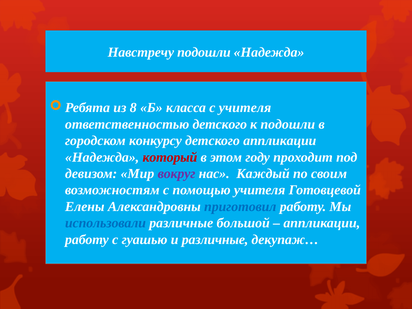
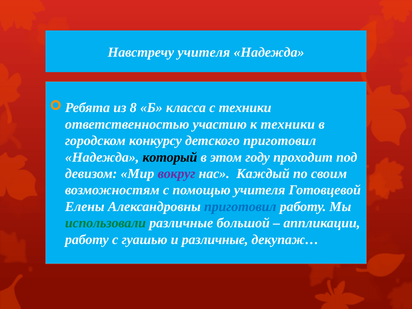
Навстречу подошли: подошли -> учителя
с учителя: учителя -> техники
ответственностью детского: детского -> участию
к подошли: подошли -> техники
детского аппликации: аппликации -> приготовил
который colour: red -> black
использовали colour: blue -> green
